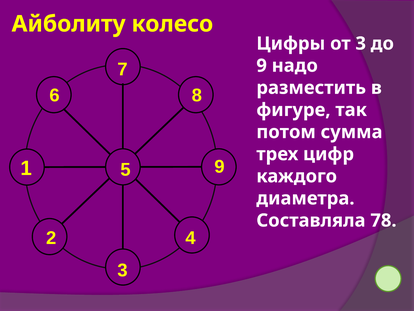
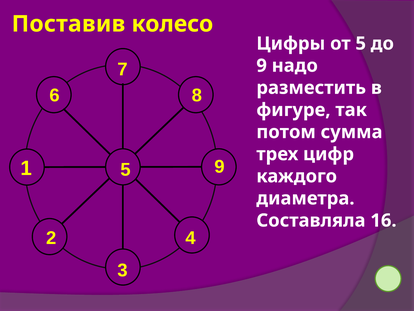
Айболиту: Айболиту -> Поставив
от 3: 3 -> 5
78: 78 -> 16
